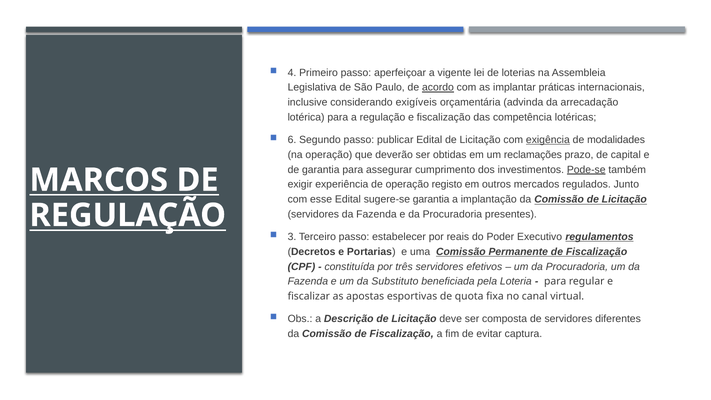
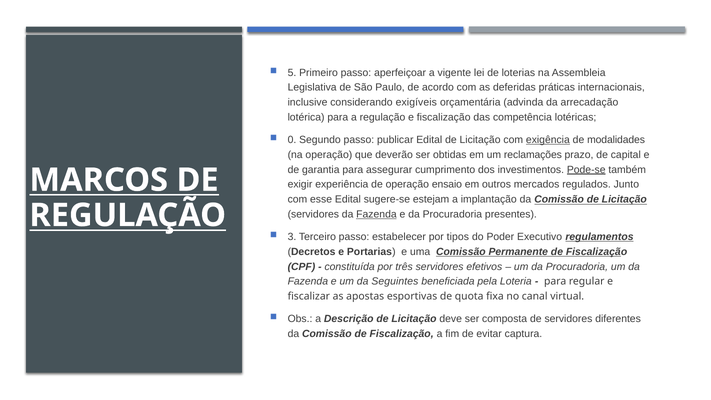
4: 4 -> 5
acordo underline: present -> none
implantar: implantar -> deferidas
6: 6 -> 0
registo: registo -> ensaio
sugere-se garantia: garantia -> estejam
Fazenda at (376, 214) underline: none -> present
reais: reais -> tipos
Substituto: Substituto -> Seguintes
